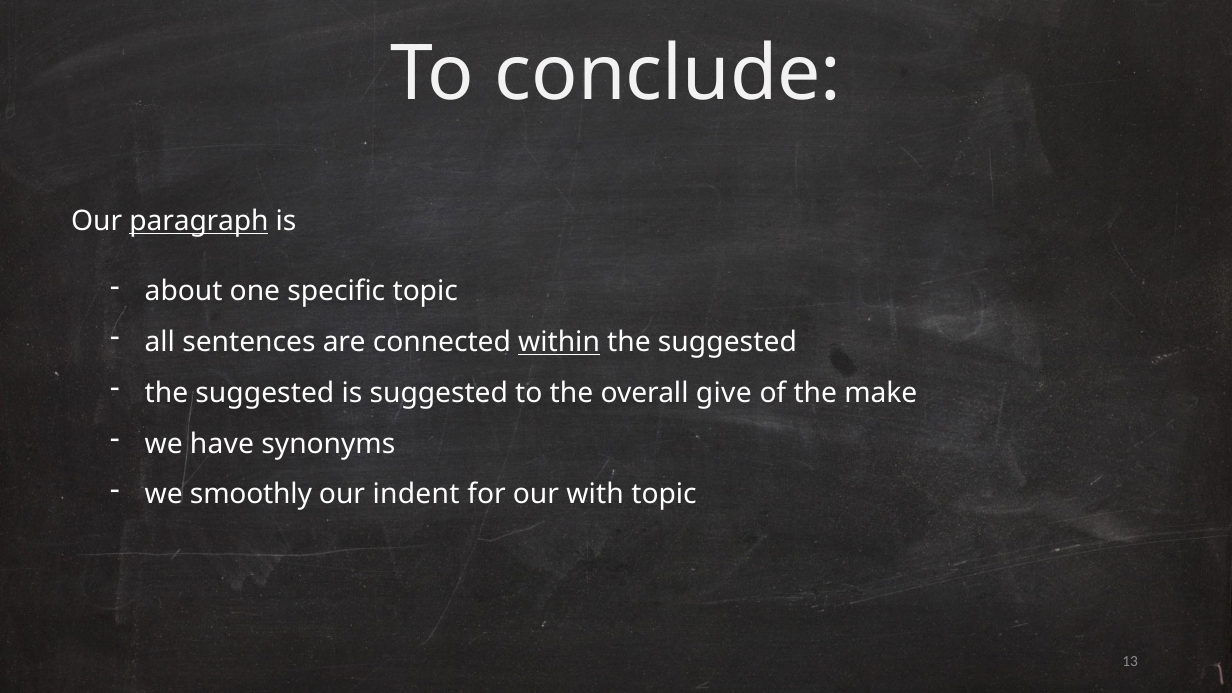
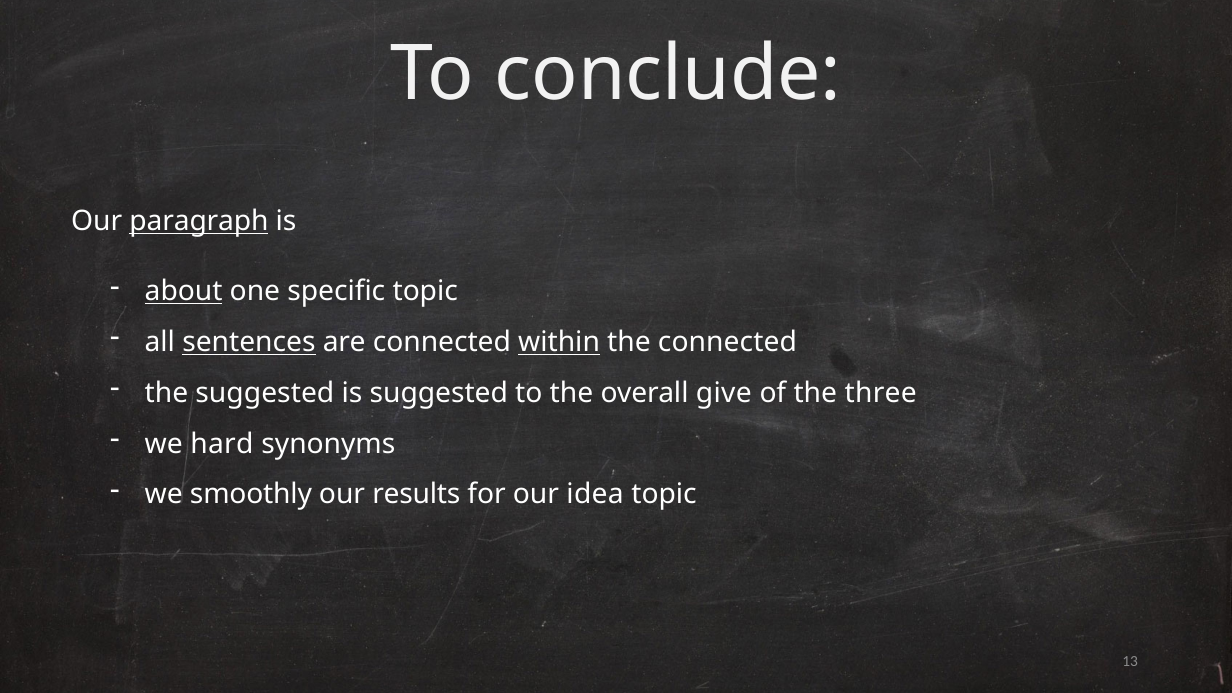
about underline: none -> present
sentences underline: none -> present
suggested at (727, 342): suggested -> connected
make: make -> three
have: have -> hard
indent: indent -> results
with: with -> idea
